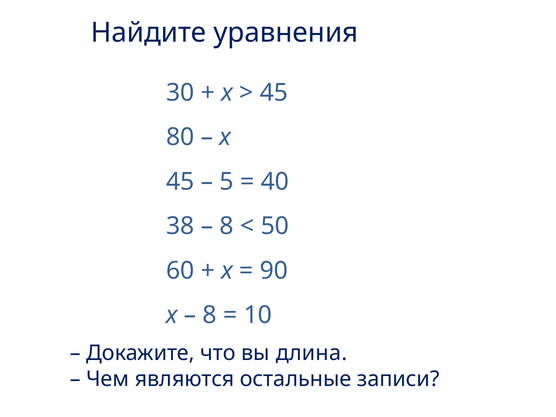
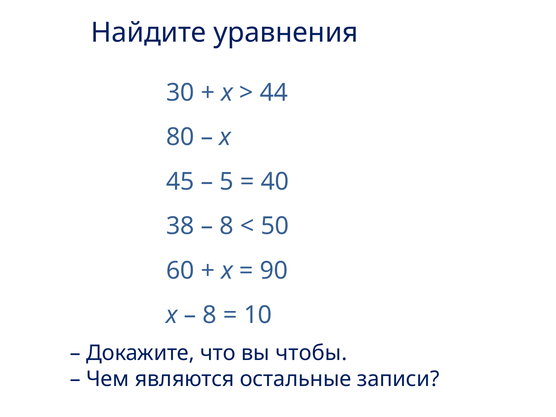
45 at (274, 93): 45 -> 44
длина: длина -> чтобы
